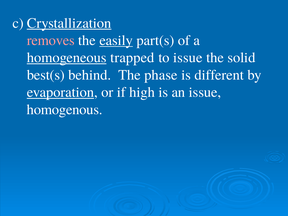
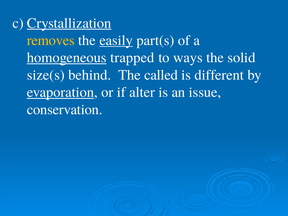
removes colour: pink -> yellow
to issue: issue -> ways
best(s: best(s -> size(s
phase: phase -> called
high: high -> alter
homogenous: homogenous -> conservation
